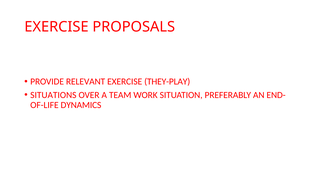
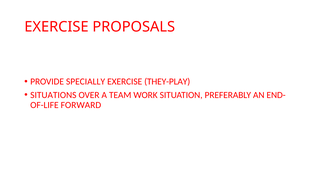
RELEVANT: RELEVANT -> SPECIALLY
DYNAMICS: DYNAMICS -> FORWARD
